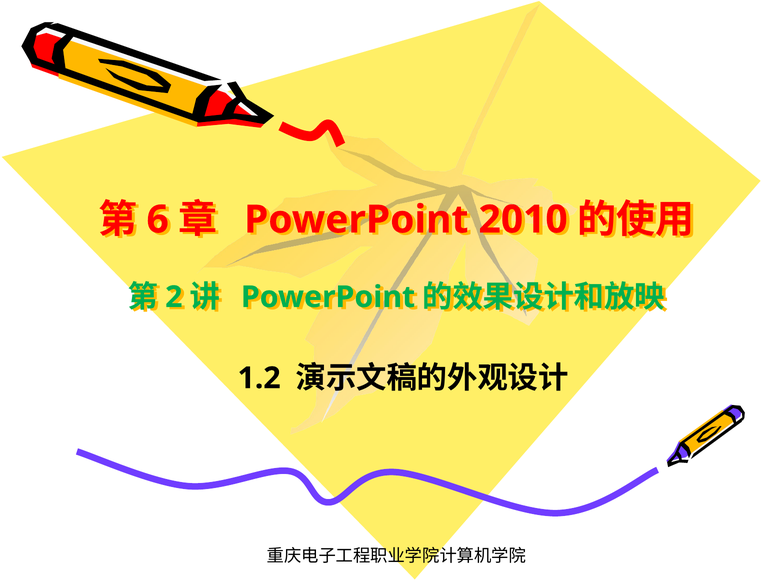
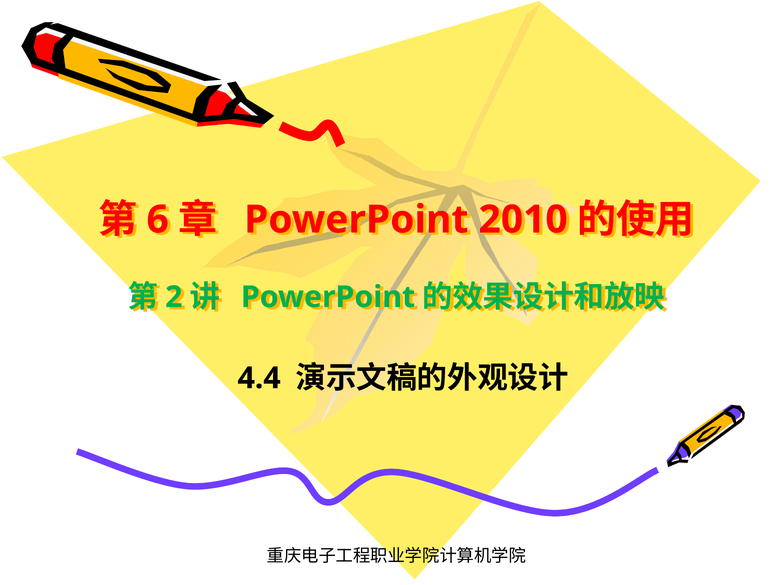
1.2: 1.2 -> 4.4
